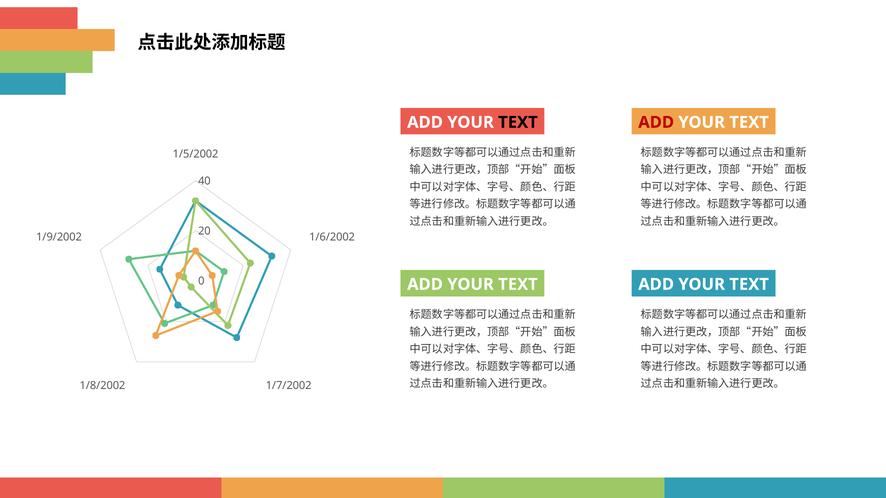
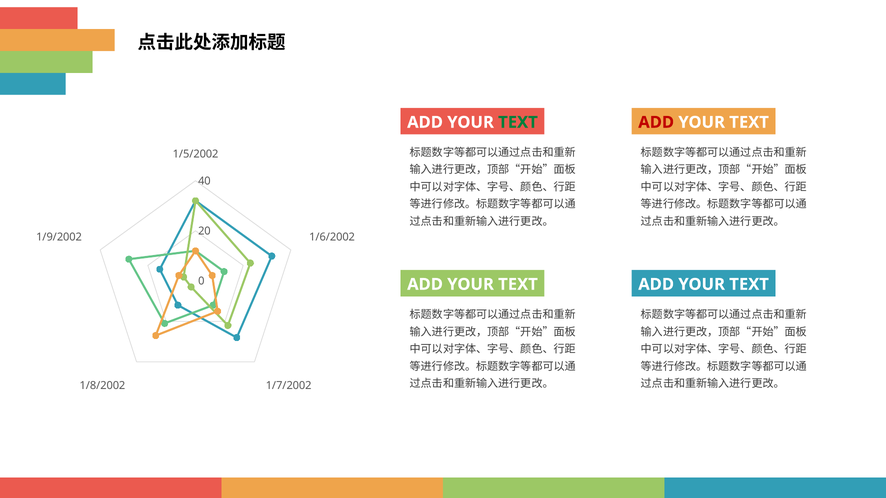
TEXT at (518, 122) colour: black -> green
